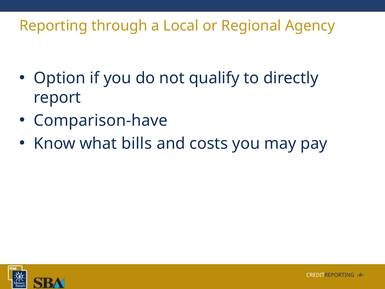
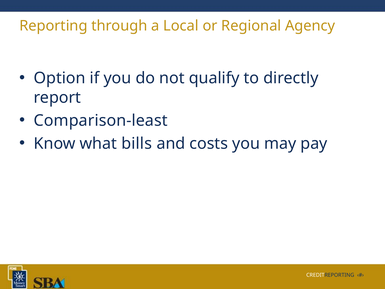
Comparison-have: Comparison-have -> Comparison-least
